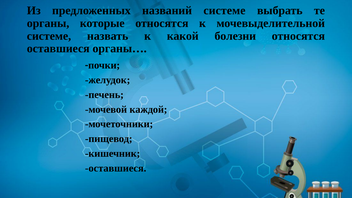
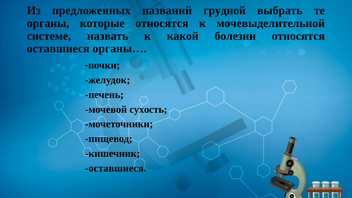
названий системе: системе -> грудной
каждой: каждой -> сухость
